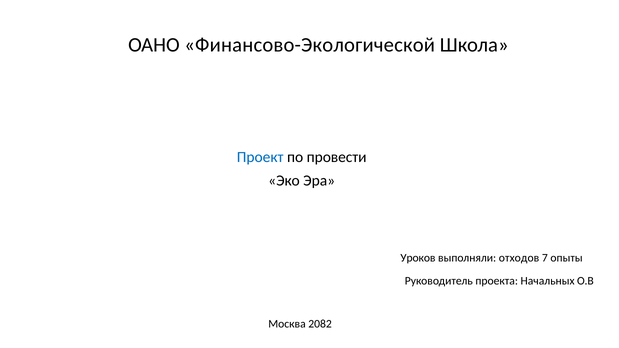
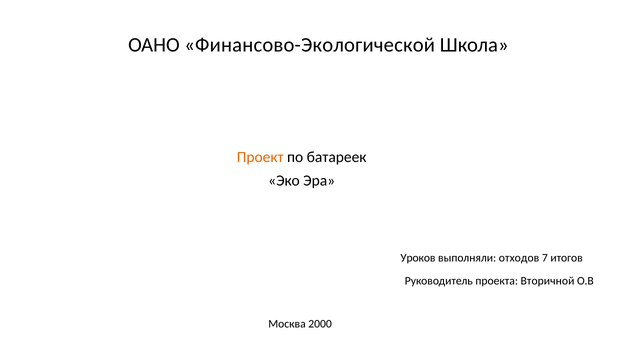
Проект colour: blue -> orange
провести: провести -> батареек
опыты: опыты -> итогов
Начальных: Начальных -> Вторичной
2082: 2082 -> 2000
